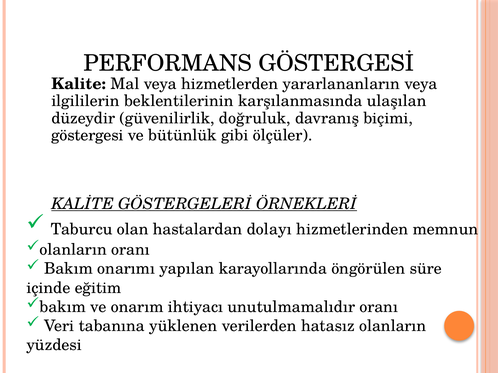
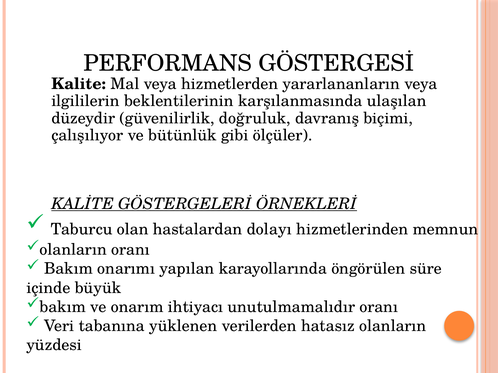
göstergesi: göstergesi -> çalışılıyor
eğitim: eğitim -> büyük
